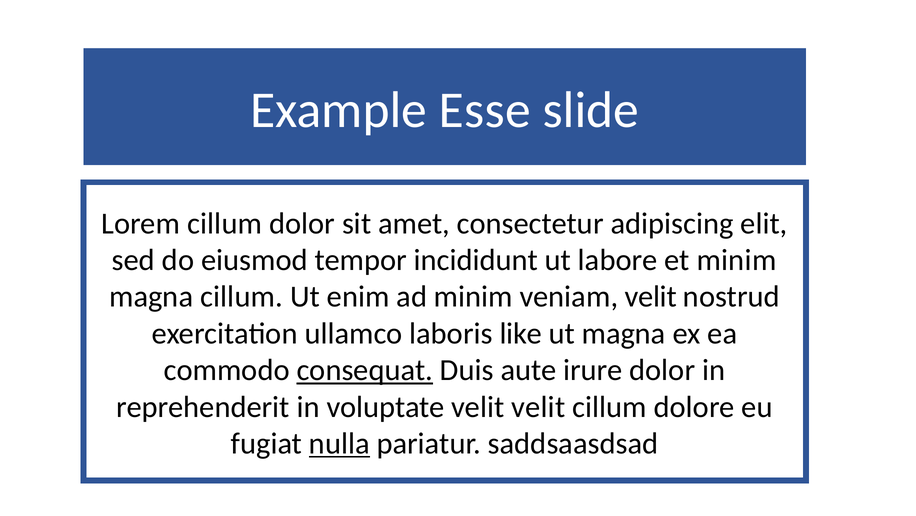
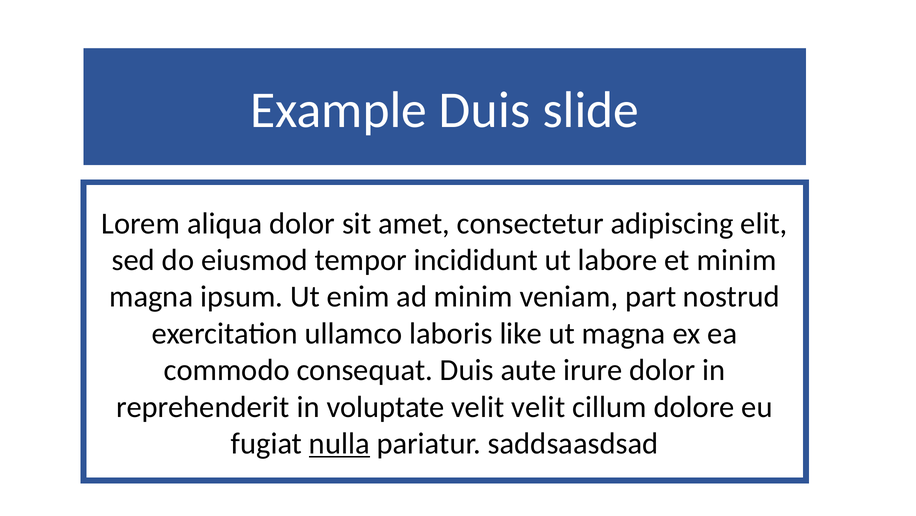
Example Esse: Esse -> Duis
Lorem cillum: cillum -> aliqua
magna cillum: cillum -> ipsum
veniam velit: velit -> part
consequat underline: present -> none
